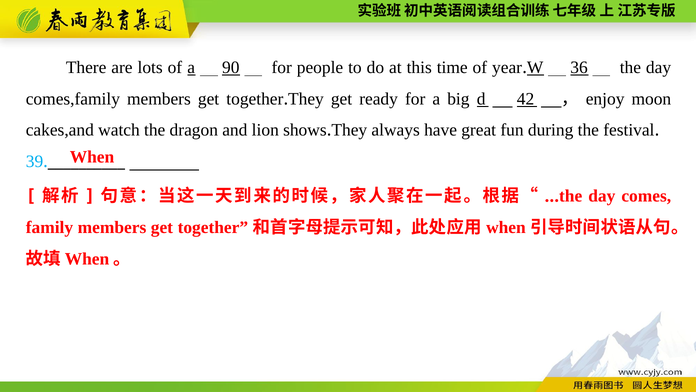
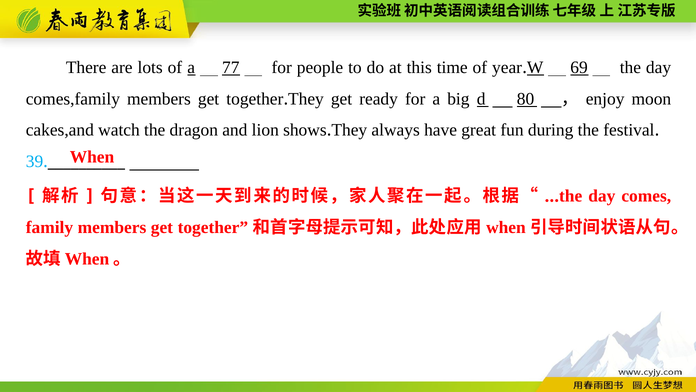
90: 90 -> 77
36: 36 -> 69
42: 42 -> 80
